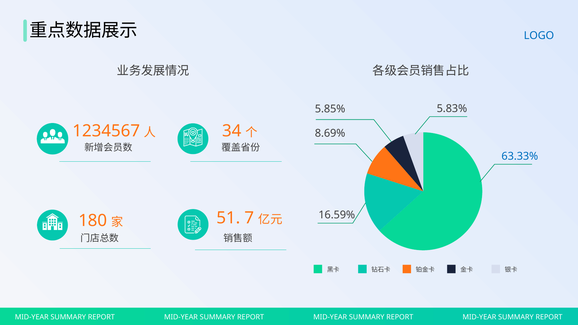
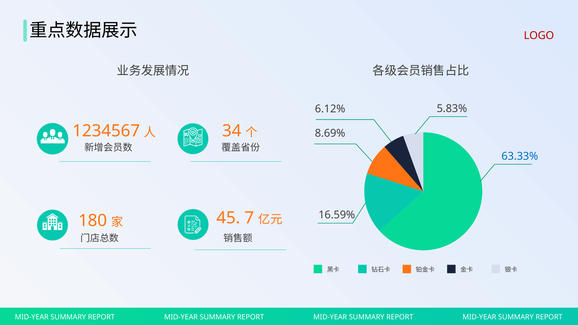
LOGO colour: blue -> red
5.85%: 5.85% -> 6.12%
51: 51 -> 45
